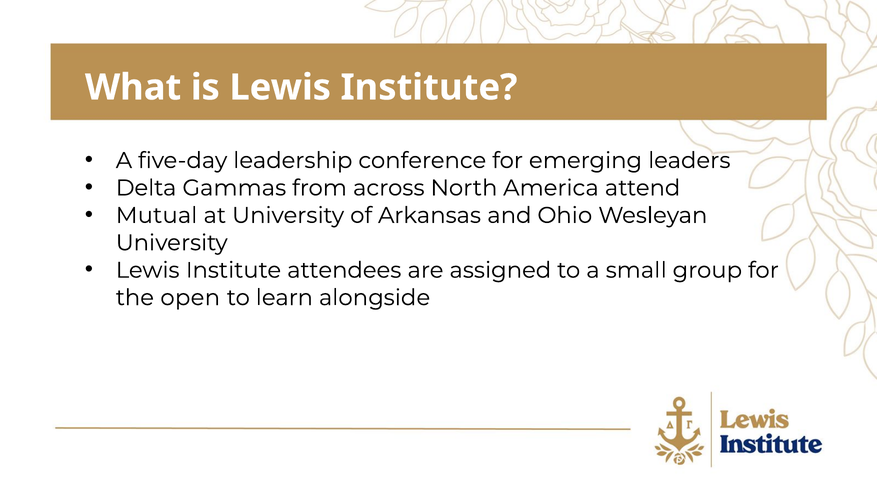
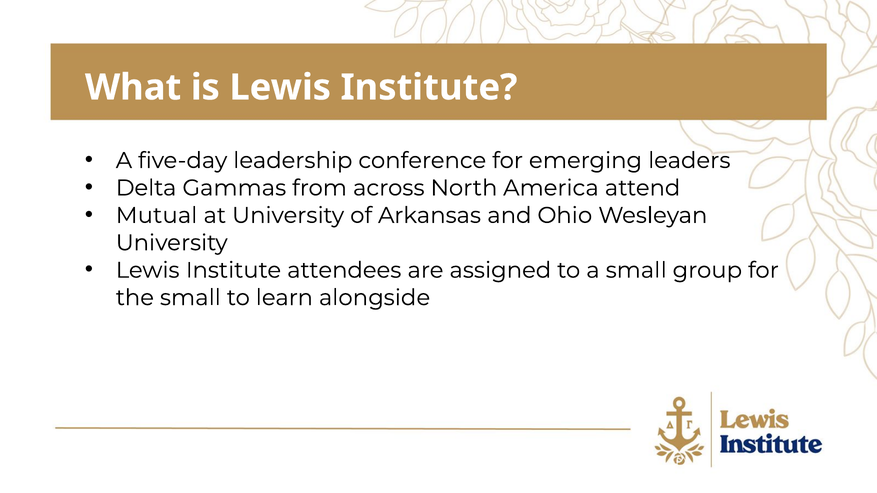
the open: open -> small
